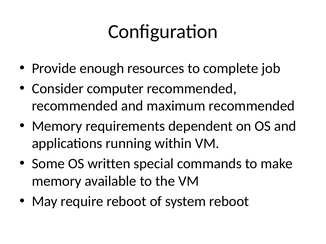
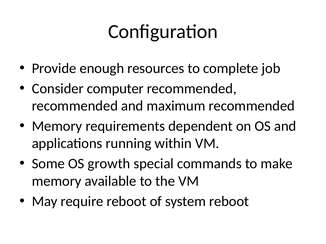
written: written -> growth
